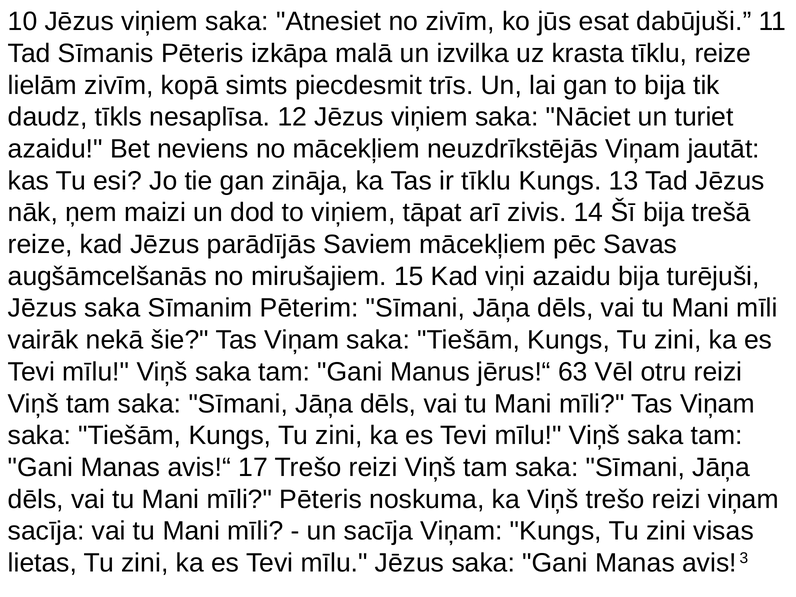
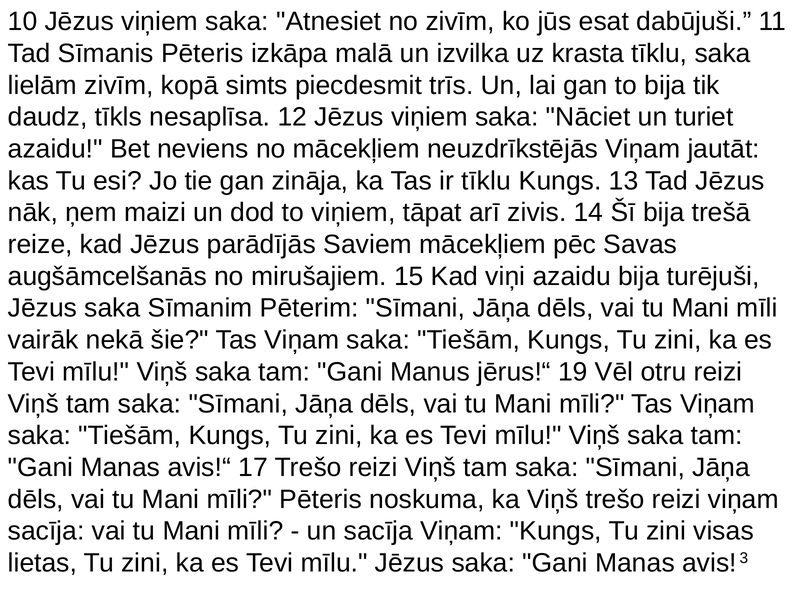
tīklu reize: reize -> saka
63: 63 -> 19
